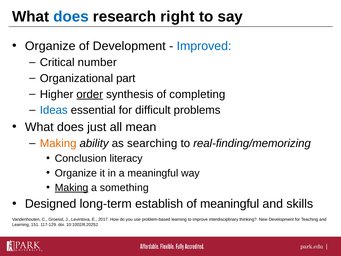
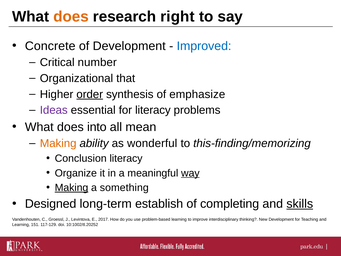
does at (71, 17) colour: blue -> orange
Organize at (50, 46): Organize -> Concrete
part: part -> that
completing: completing -> emphasize
Ideas colour: blue -> purple
for difficult: difficult -> literacy
just: just -> into
searching: searching -> wonderful
real-finding/memorizing: real-finding/memorizing -> this-finding/memorizing
way underline: none -> present
of meaningful: meaningful -> completing
skills underline: none -> present
